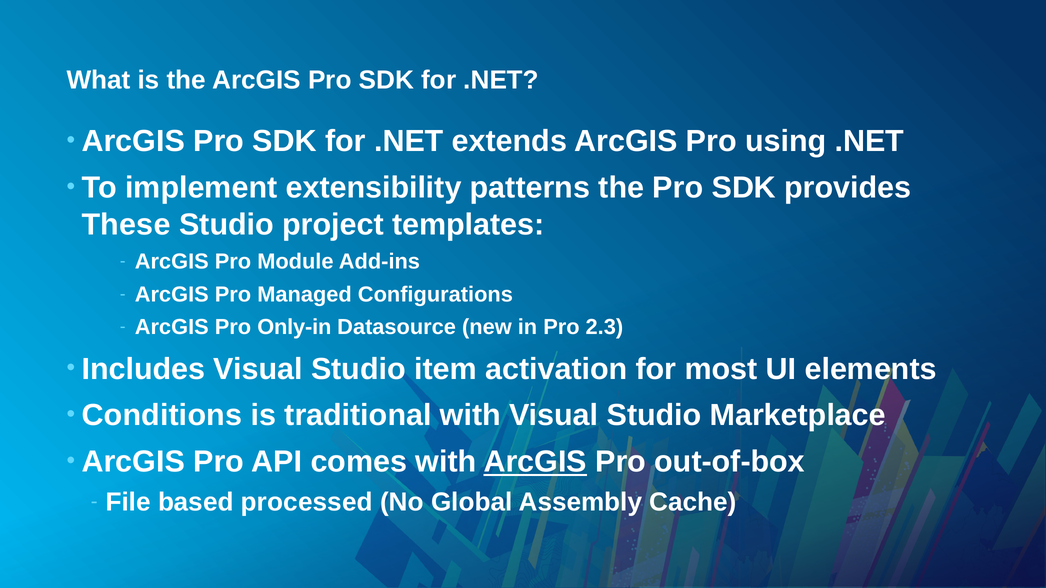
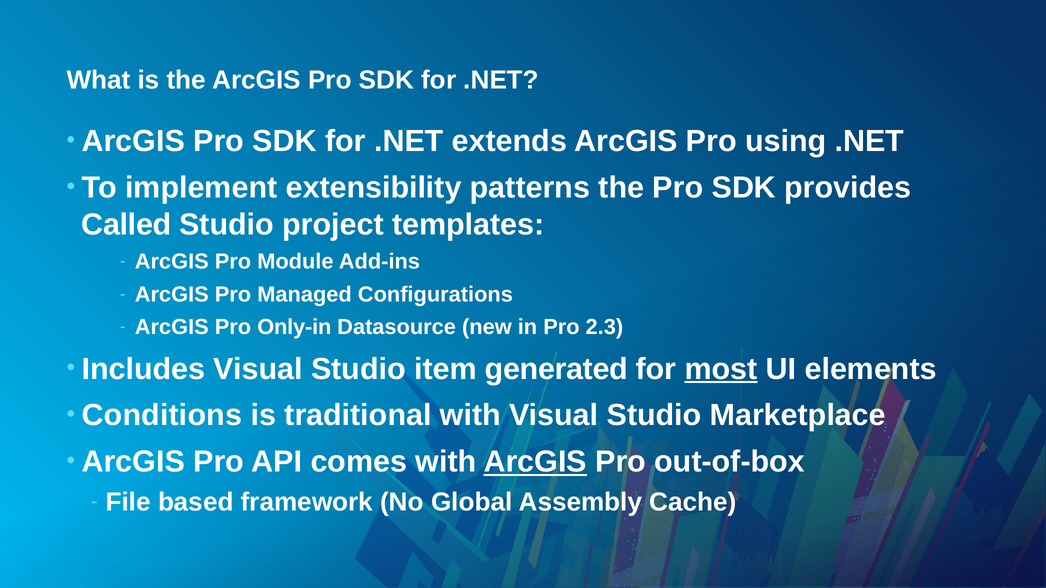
These: These -> Called
activation: activation -> generated
most underline: none -> present
processed: processed -> framework
